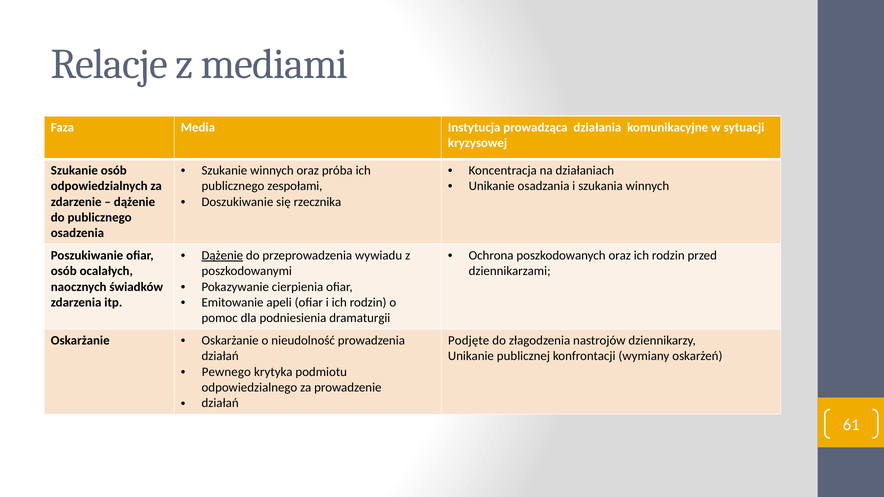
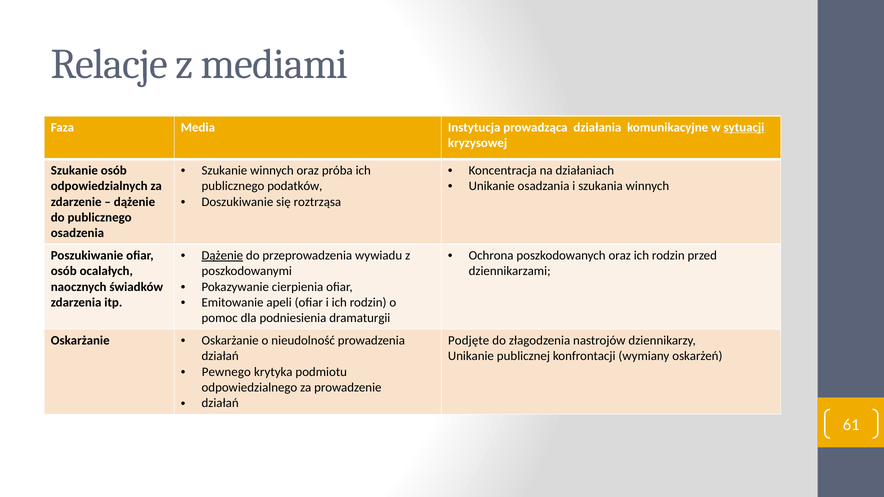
sytuacji underline: none -> present
zespołami: zespołami -> podatków
rzecznika: rzecznika -> roztrząsa
